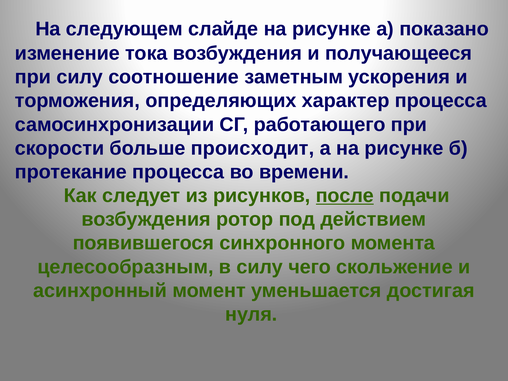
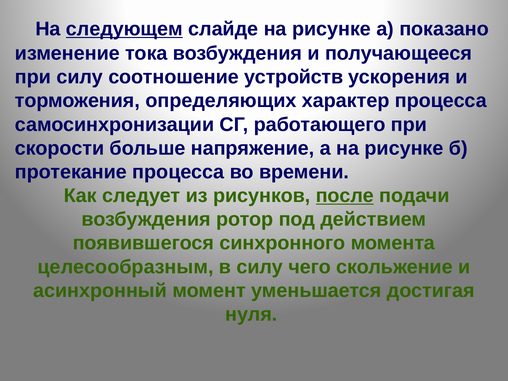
следующем underline: none -> present
заметным: заметным -> устройств
происходит: происходит -> напряжение
